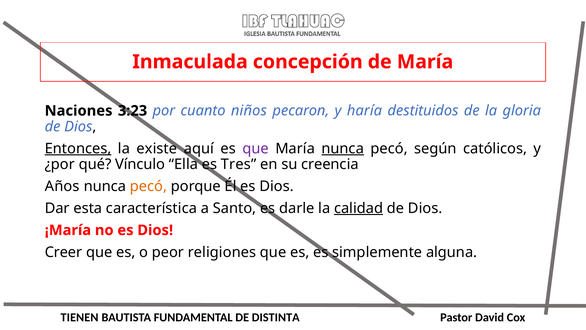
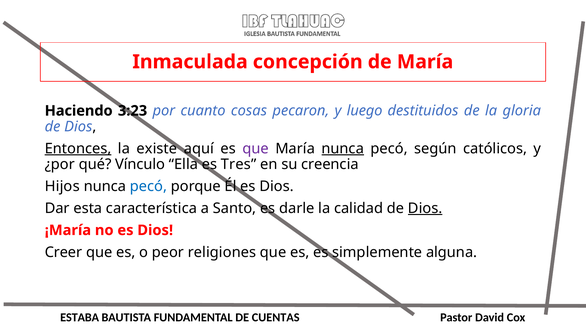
Naciones: Naciones -> Haciendo
niños: niños -> cosas
haría: haría -> luego
Años: Años -> Hijos
pecó at (149, 186) colour: orange -> blue
calidad underline: present -> none
Dios at (425, 208) underline: none -> present
TIENEN: TIENEN -> ESTABA
DISTINTA: DISTINTA -> CUENTAS
